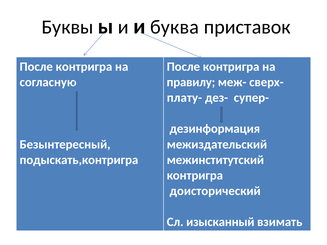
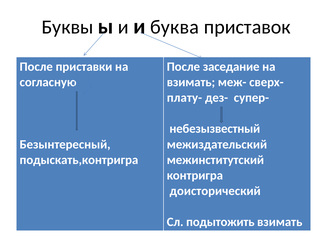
контригра at (84, 67): контригра -> приставки
контригра at (231, 67): контригра -> заседание
правилу at (191, 82): правилу -> взимать
дезинформация: дезинформация -> небезызвестный
изысканный: изысканный -> подытожить
